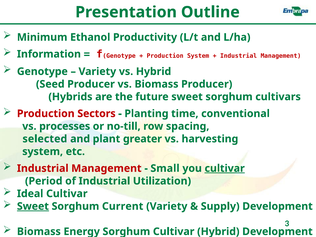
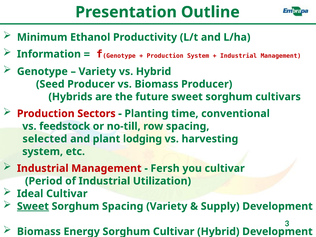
processes: processes -> feedstock
greater: greater -> lodging
Small: Small -> Fersh
cultivar at (225, 168) underline: present -> none
Sorghum Current: Current -> Spacing
